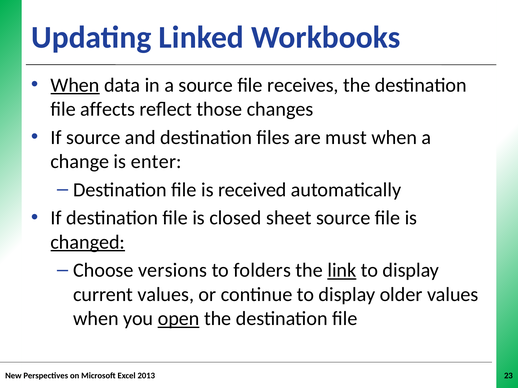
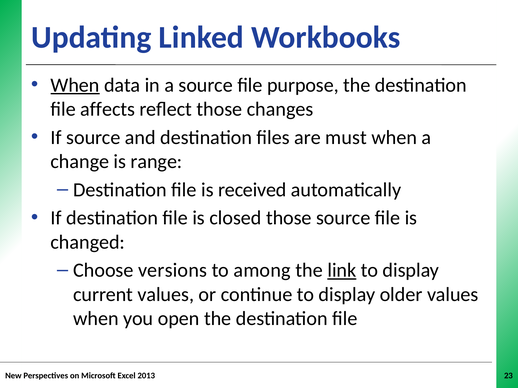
receives: receives -> purpose
enter: enter -> range
closed sheet: sheet -> those
changed underline: present -> none
folders: folders -> among
open underline: present -> none
